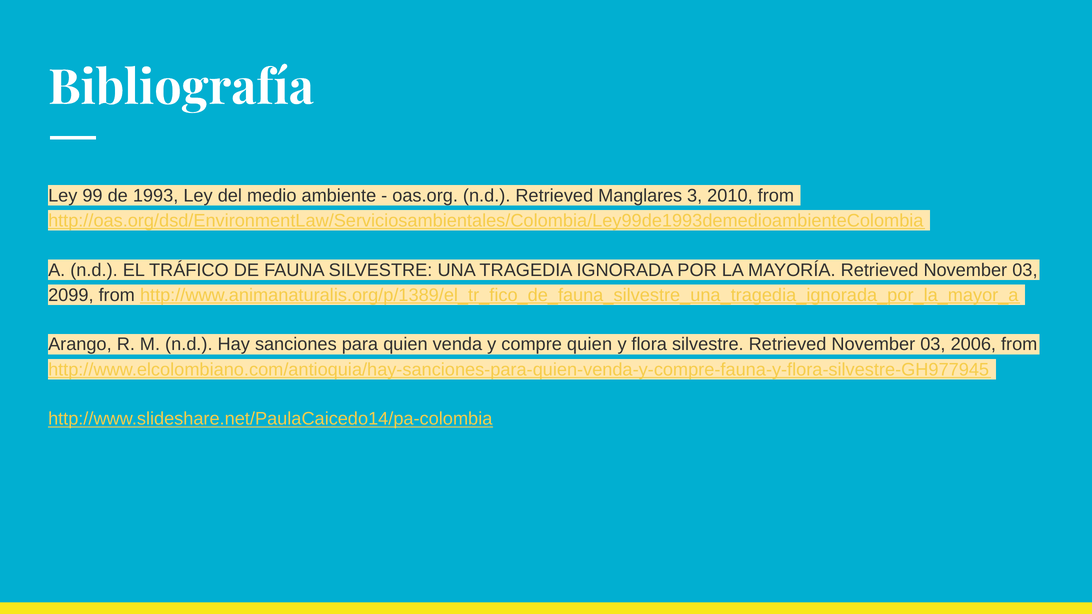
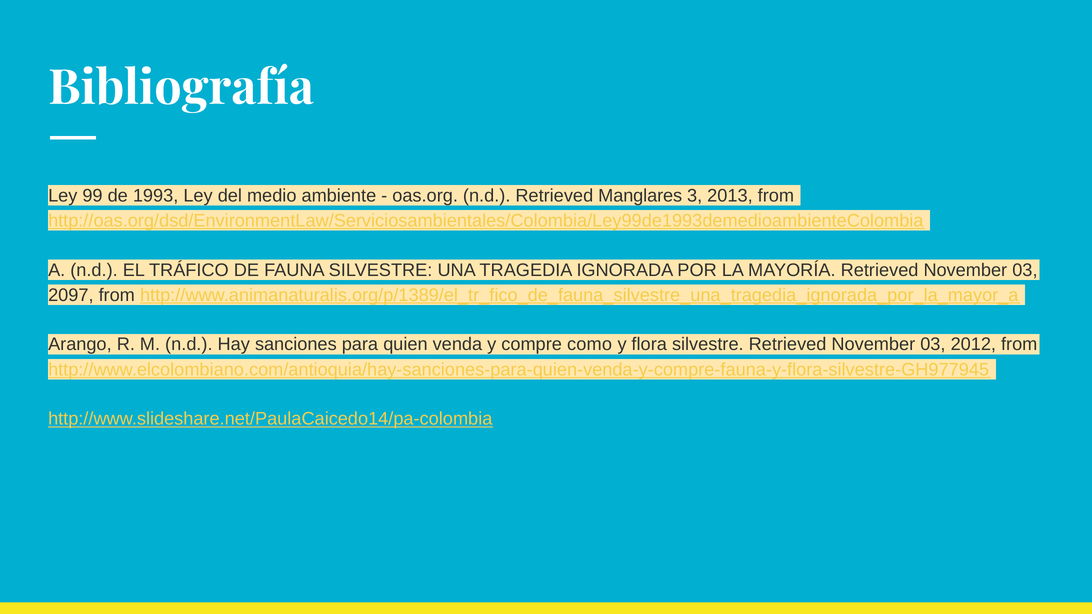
2010: 2010 -> 2013
2099: 2099 -> 2097
compre quien: quien -> como
2006: 2006 -> 2012
